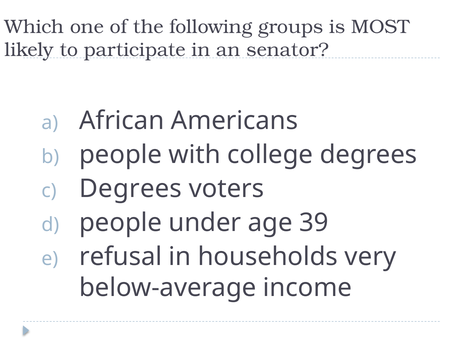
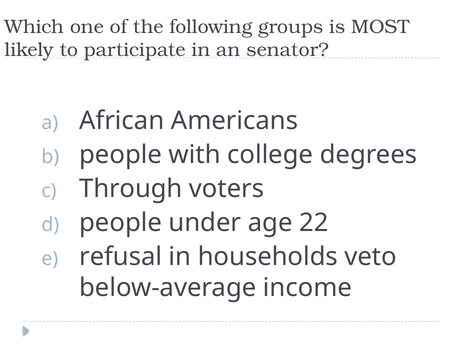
Degrees at (131, 189): Degrees -> Through
39: 39 -> 22
very: very -> veto
